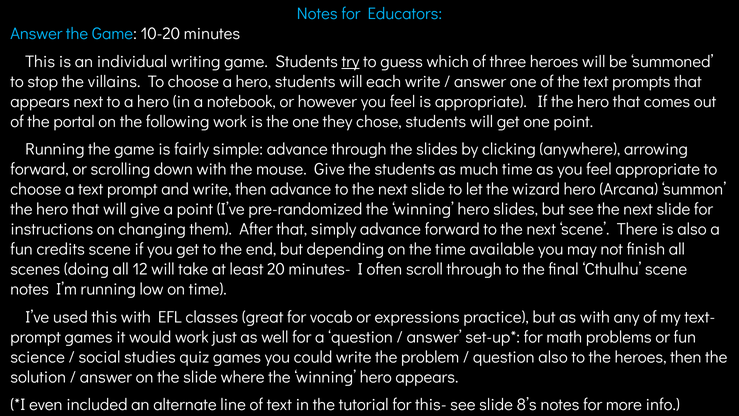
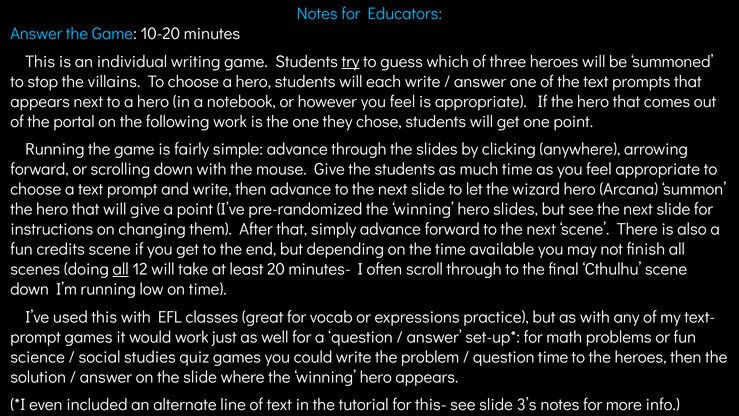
all at (121, 269) underline: none -> present
notes at (30, 289): notes -> down
question also: also -> time
8’s: 8’s -> 3’s
